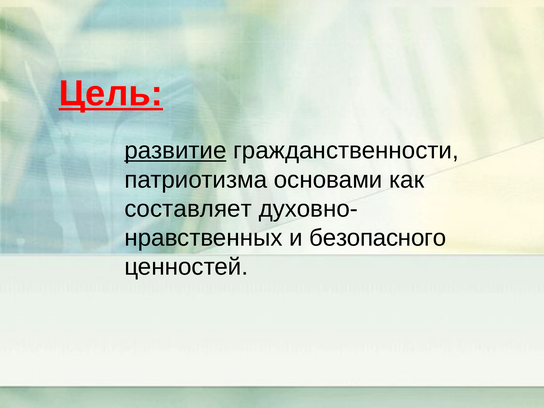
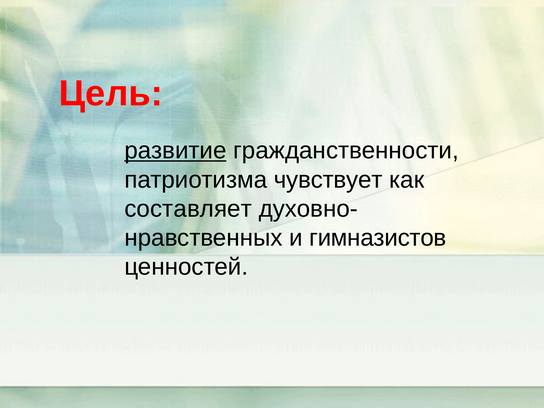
Цель underline: present -> none
основами: основами -> чувствует
безопасного: безопасного -> гимназистов
